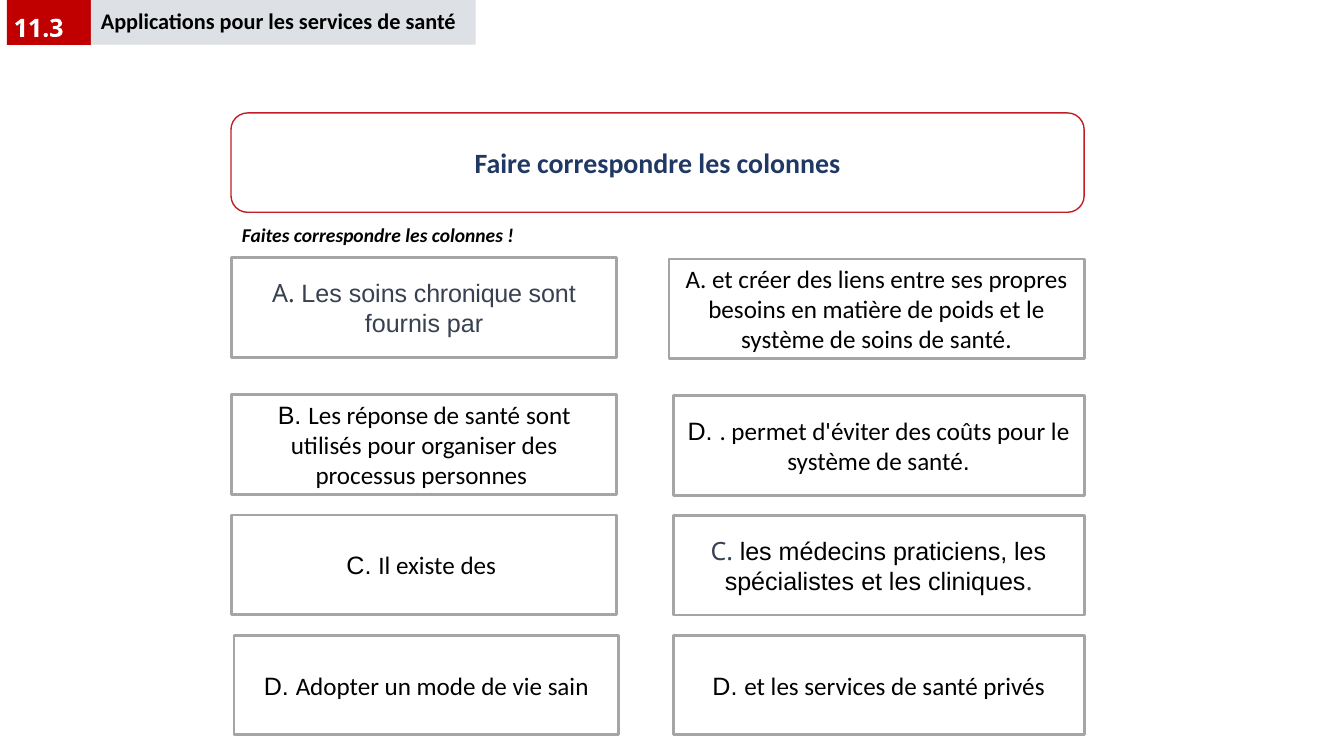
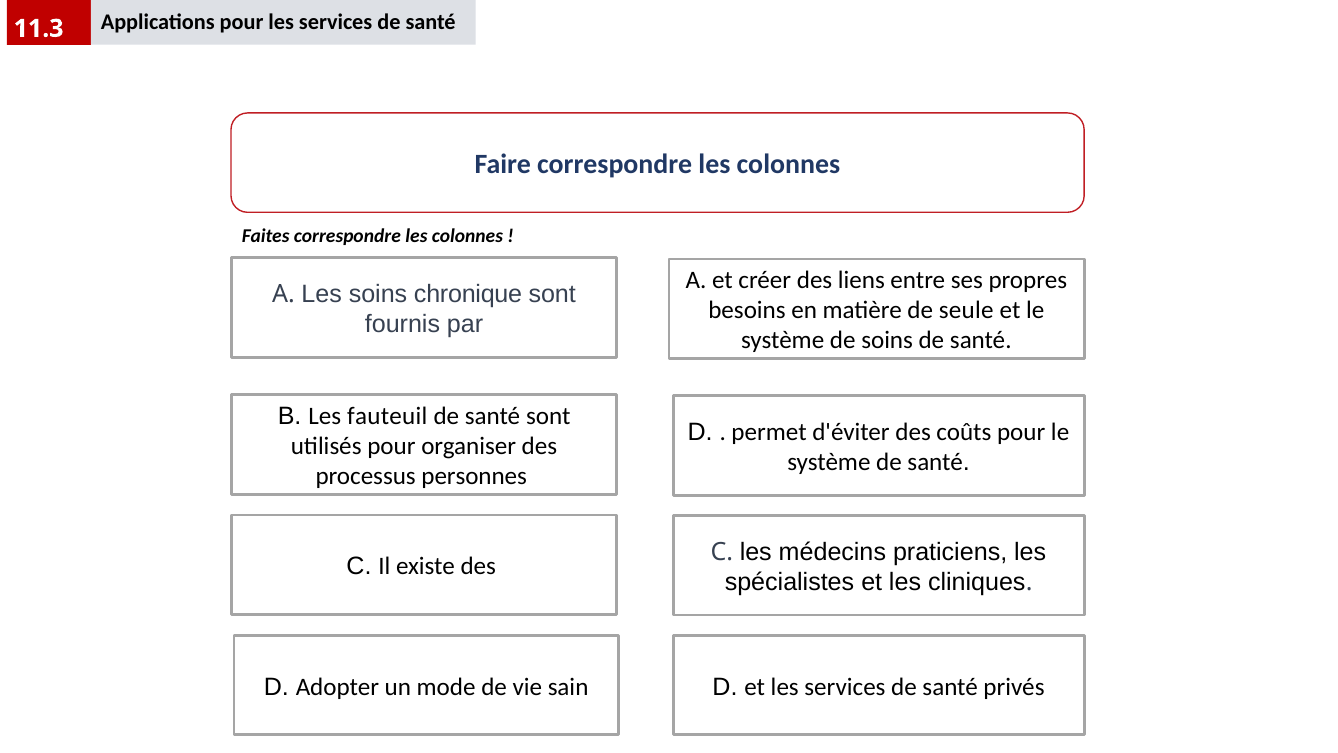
poids: poids -> seule
réponse: réponse -> fauteuil
